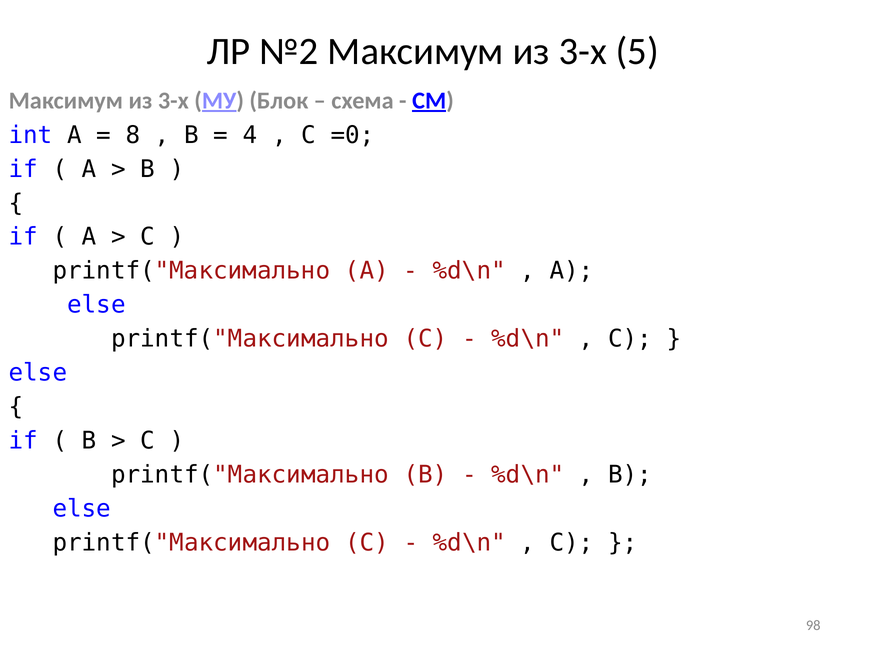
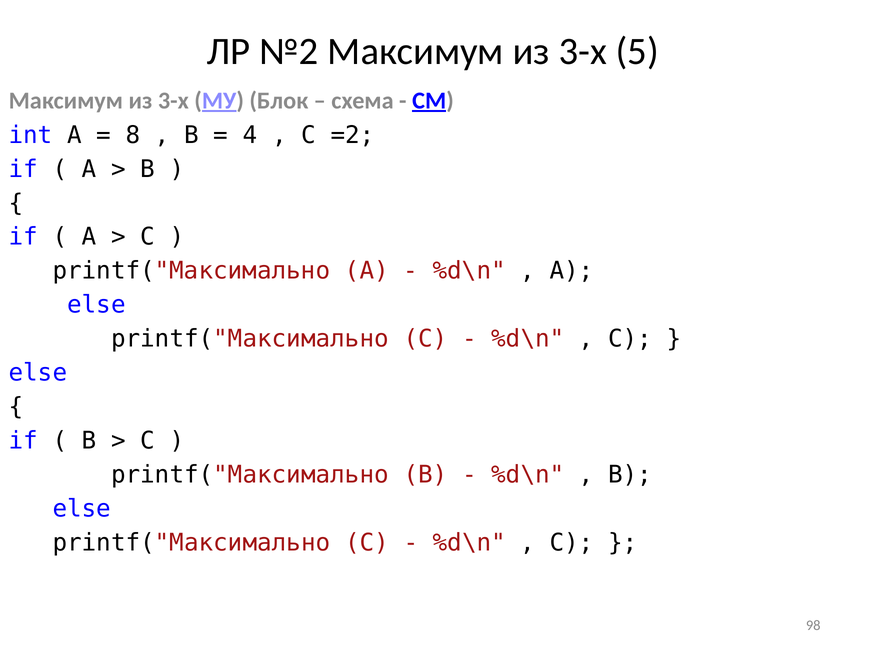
=0: =0 -> =2
